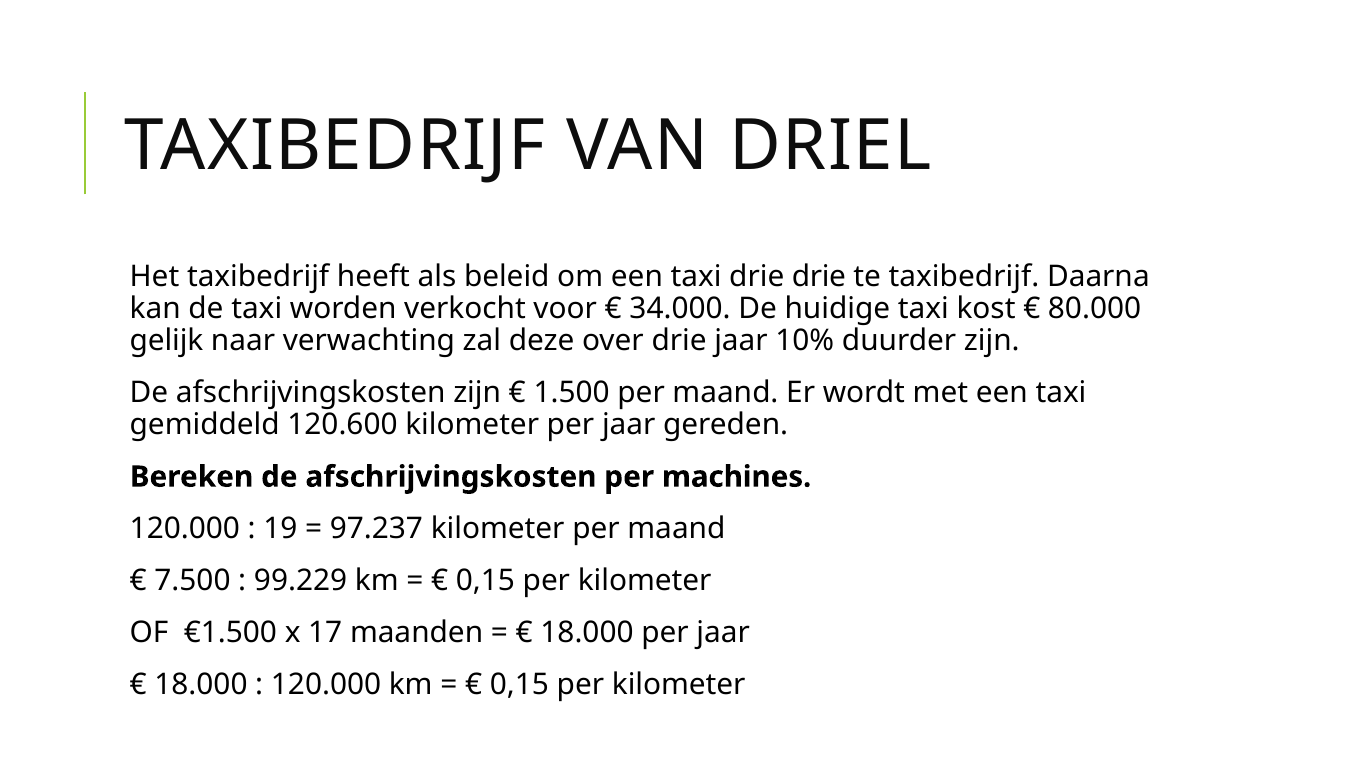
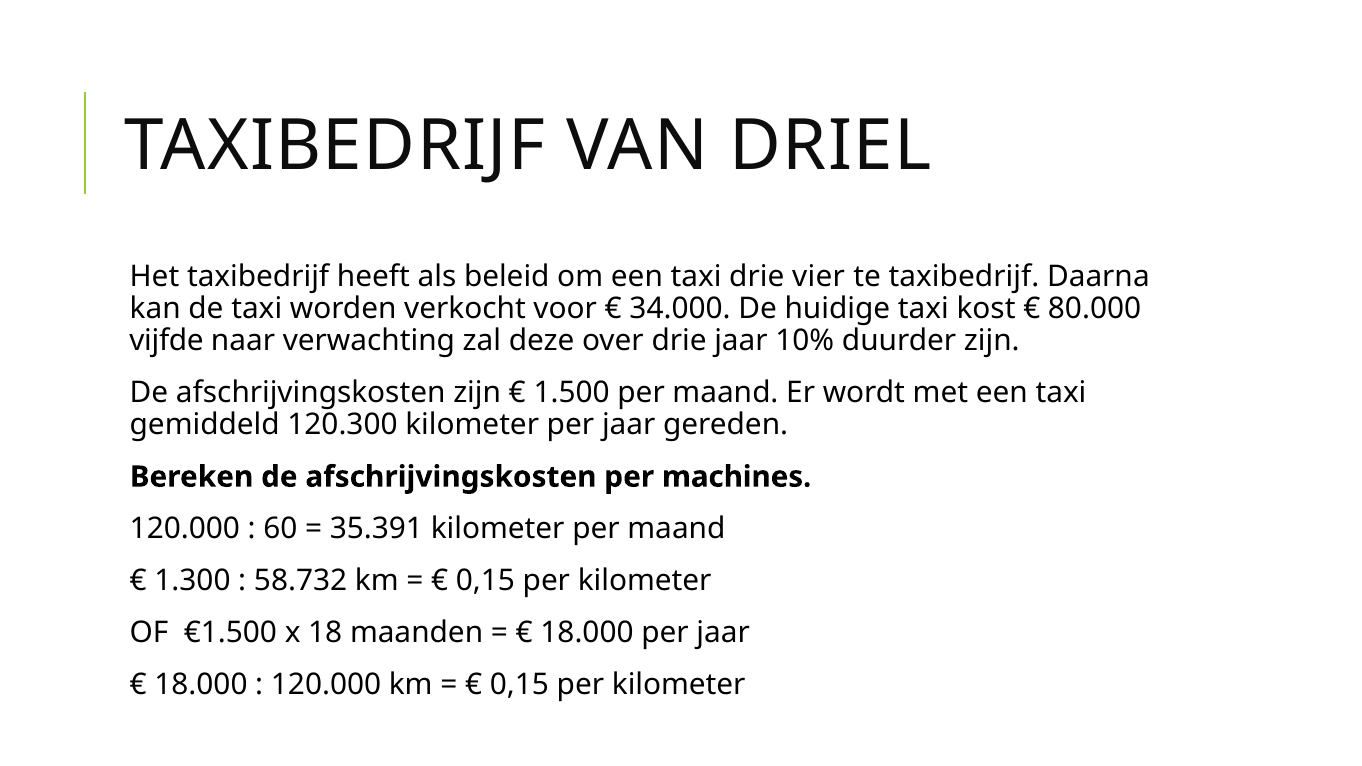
drie drie: drie -> vier
gelijk: gelijk -> vijfde
120.600: 120.600 -> 120.300
19: 19 -> 60
97.237: 97.237 -> 35.391
7.500: 7.500 -> 1.300
99.229: 99.229 -> 58.732
17: 17 -> 18
